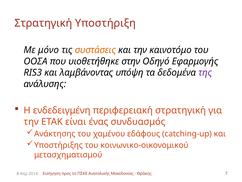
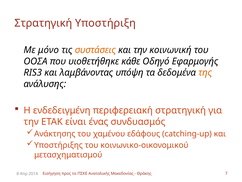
καινοτόμο: καινοτόμο -> κοινωνική
στην: στην -> κάθε
της colour: purple -> orange
